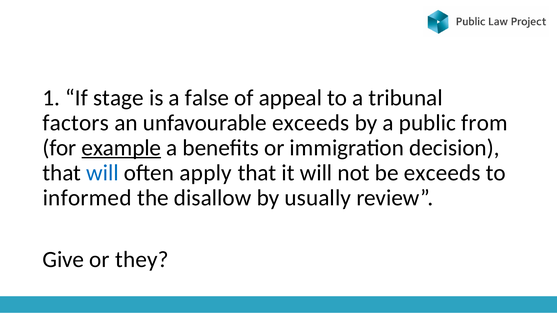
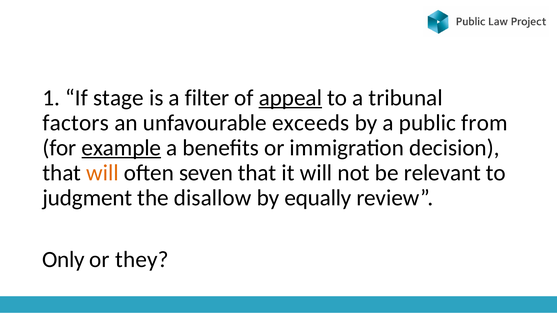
false: false -> filter
appeal underline: none -> present
will at (102, 173) colour: blue -> orange
apply: apply -> seven
be exceeds: exceeds -> relevant
informed: informed -> judgment
usually: usually -> equally
Give: Give -> Only
